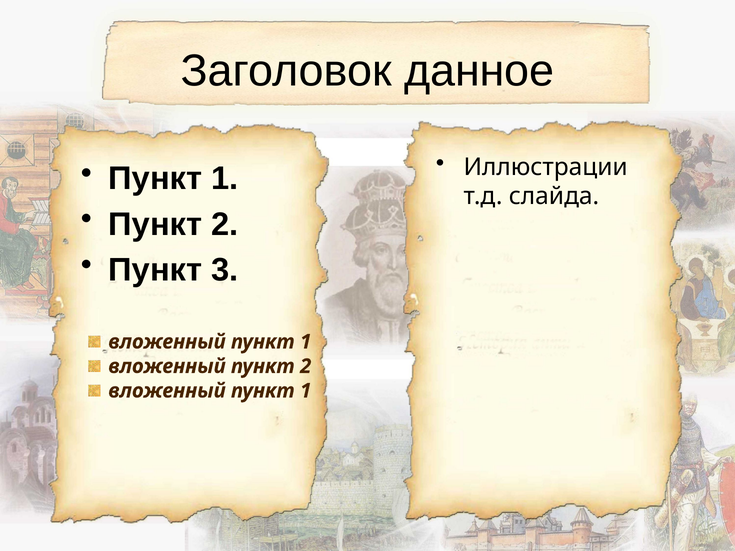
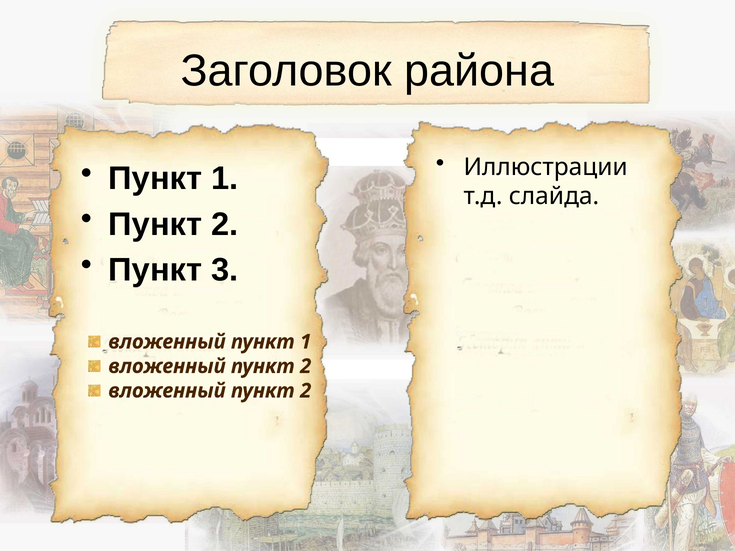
данное: данное -> района
1 at (306, 391): 1 -> 2
